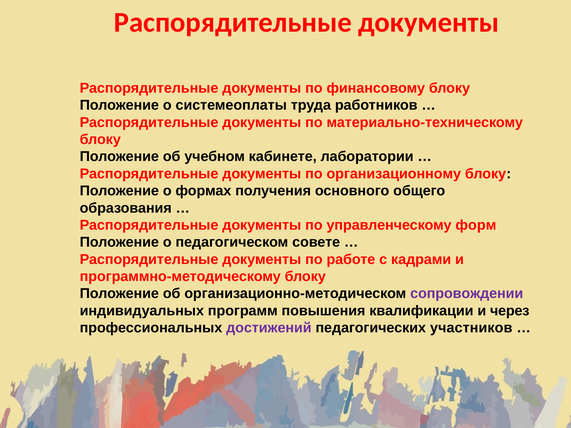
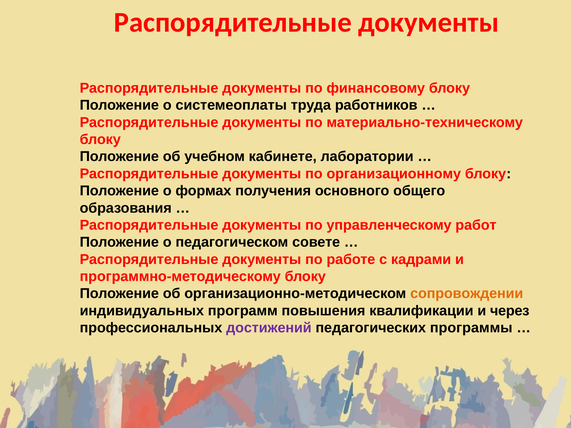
форм: форм -> работ
сопровождении colour: purple -> orange
участников: участников -> программы
